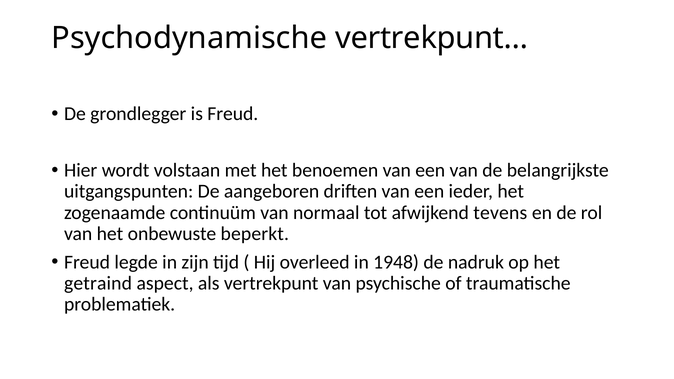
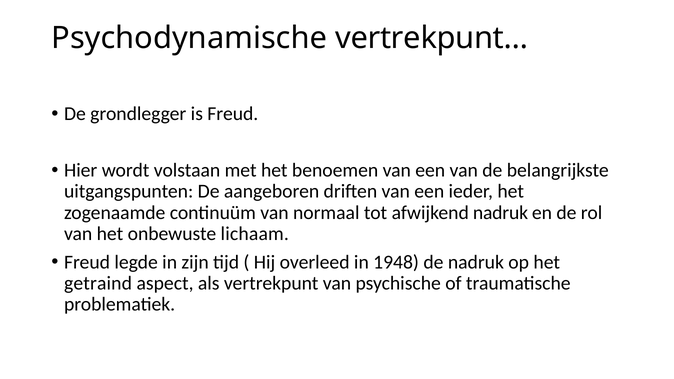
afwijkend tevens: tevens -> nadruk
beperkt: beperkt -> lichaam
